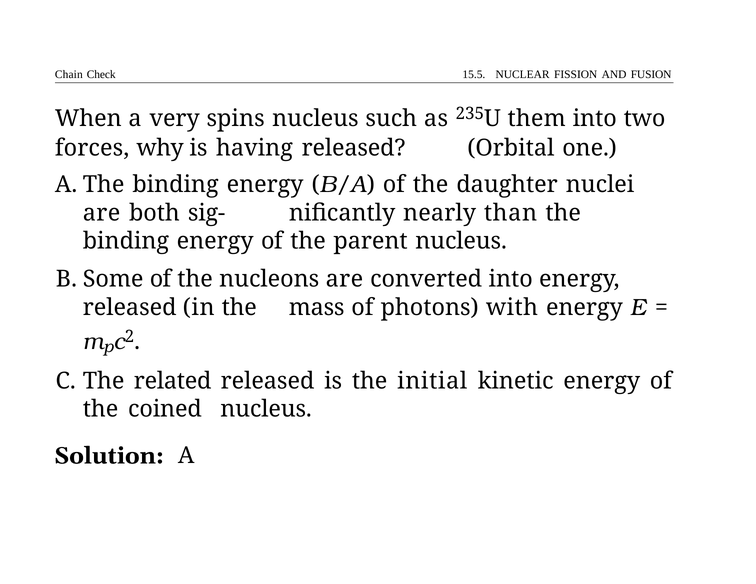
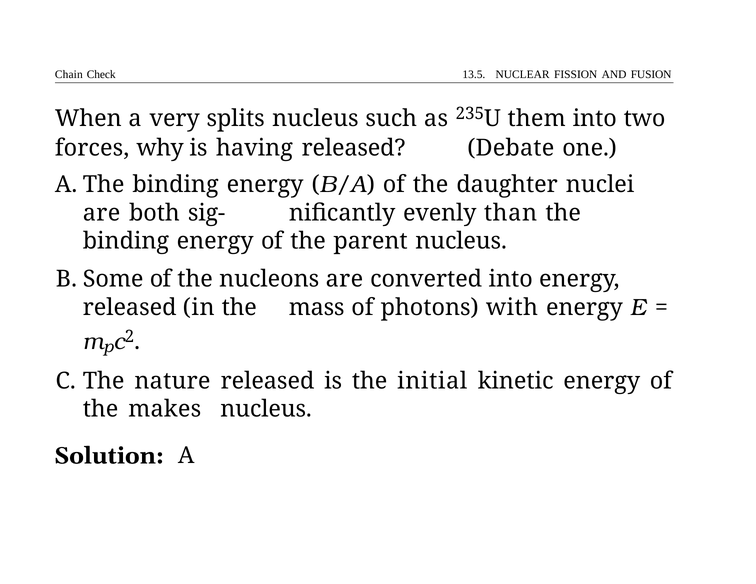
15.5: 15.5 -> 13.5
spins: spins -> splits
Orbital: Orbital -> Debate
nearly: nearly -> evenly
related: related -> nature
coined: coined -> makes
